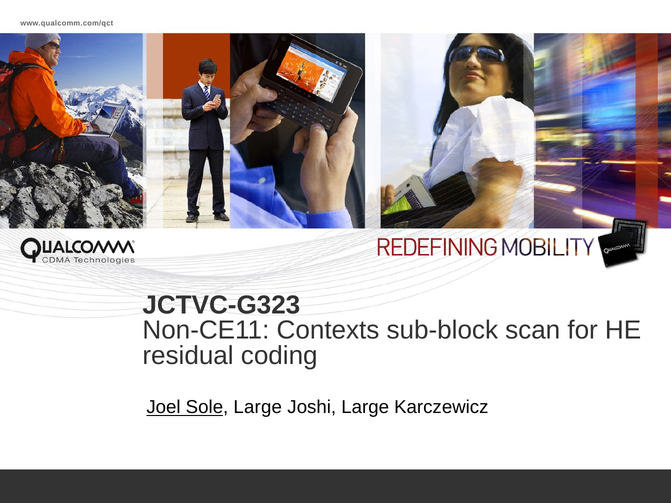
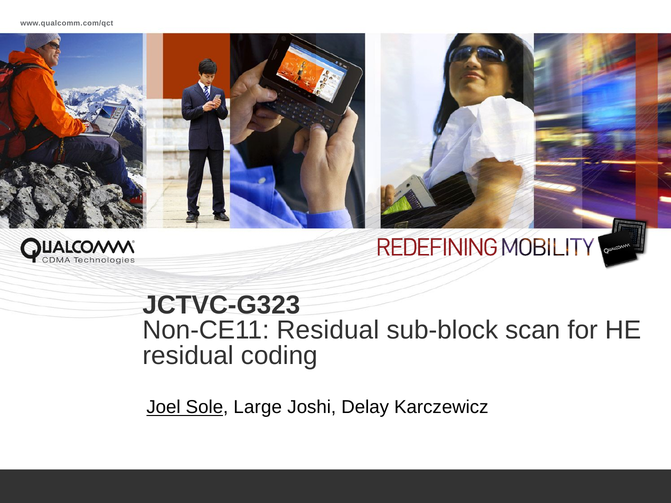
Non-CE11 Contexts: Contexts -> Residual
Joshi Large: Large -> Delay
